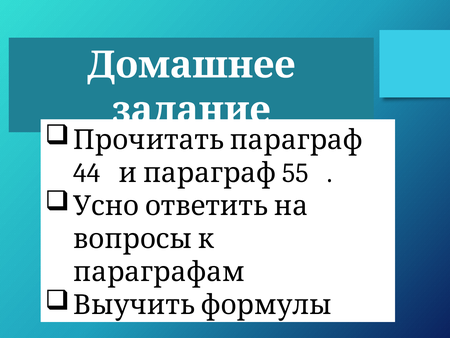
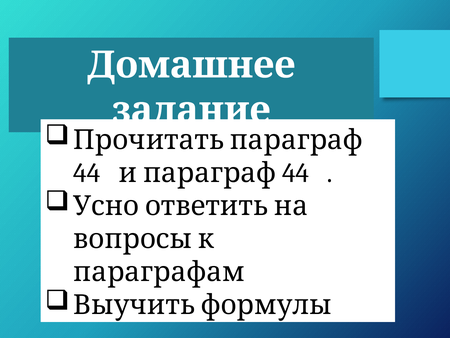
55 at (295, 173): 55 -> 44
